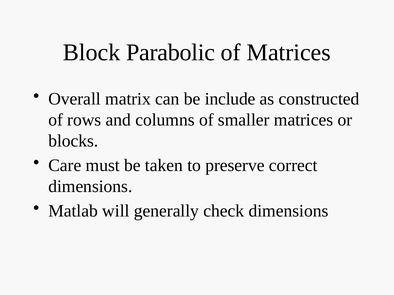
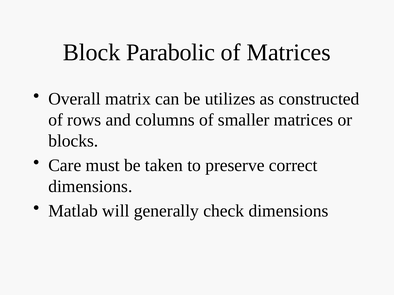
include: include -> utilizes
